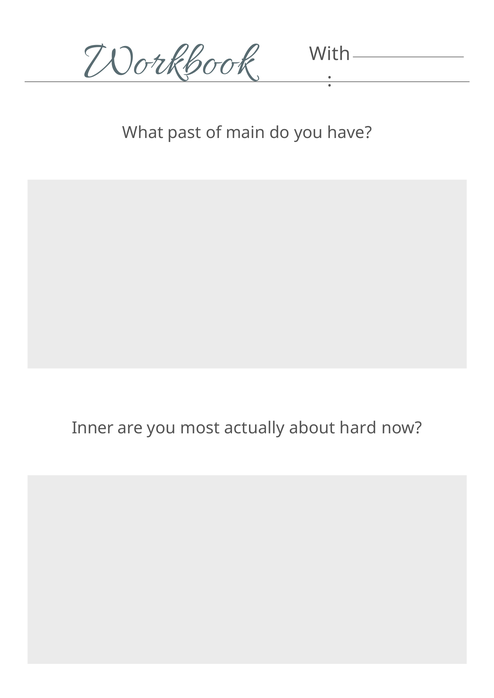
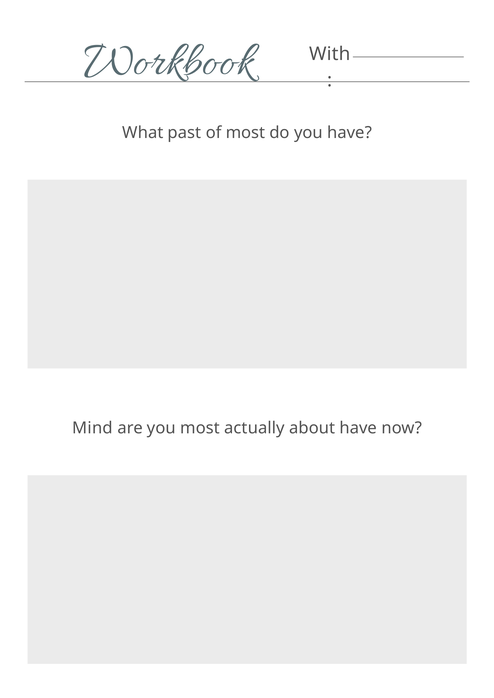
of main: main -> most
Inner: Inner -> Mind
about hard: hard -> have
